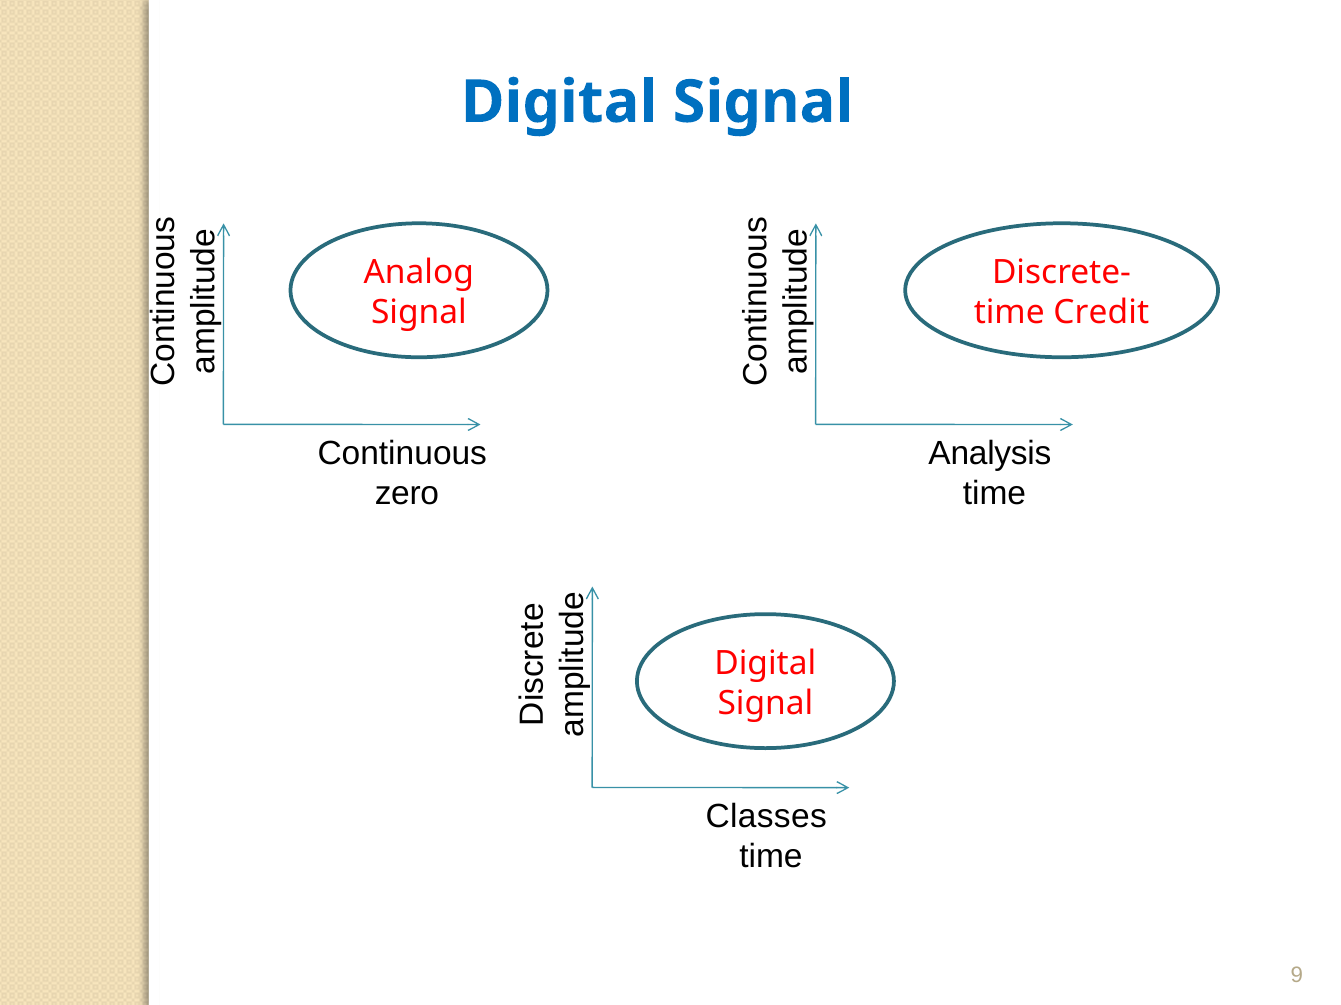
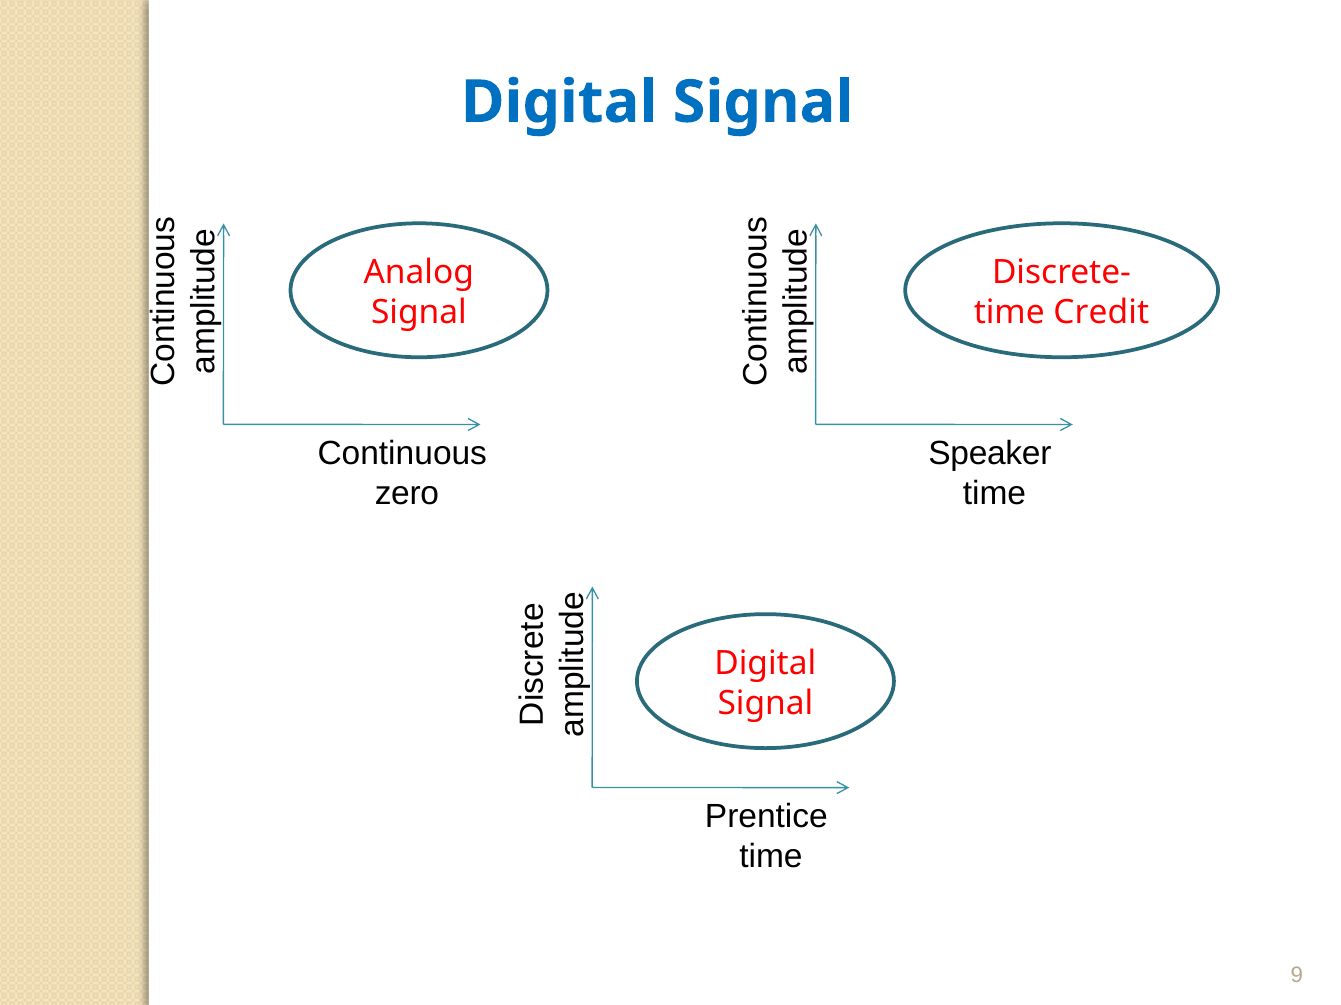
Analysis: Analysis -> Speaker
Classes: Classes -> Prentice
